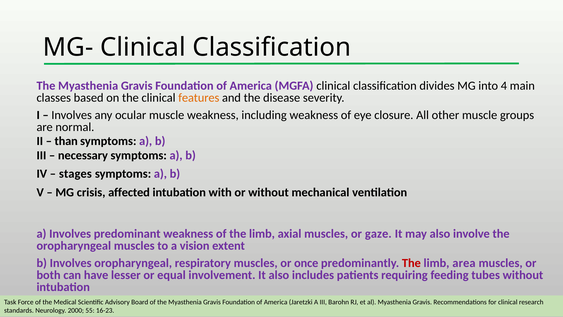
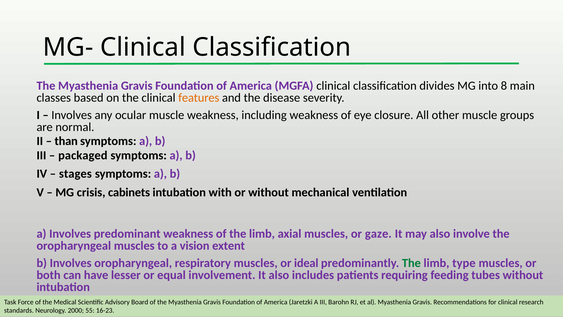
4: 4 -> 8
necessary: necessary -> packaged
affected: affected -> cabinets
once: once -> ideal
The at (411, 263) colour: red -> green
area: area -> type
